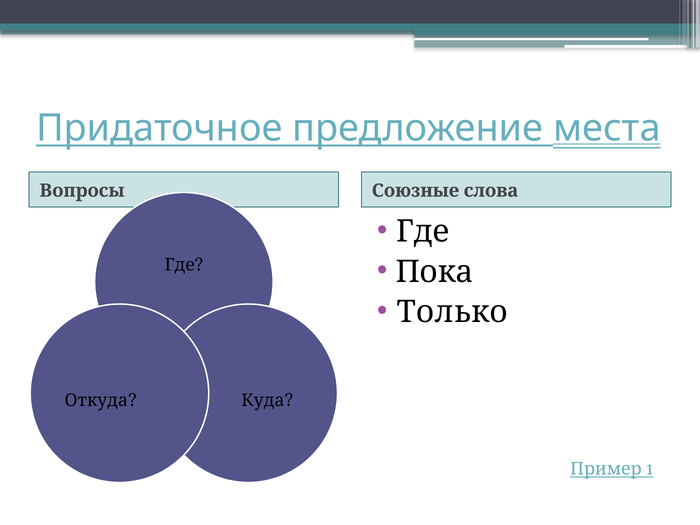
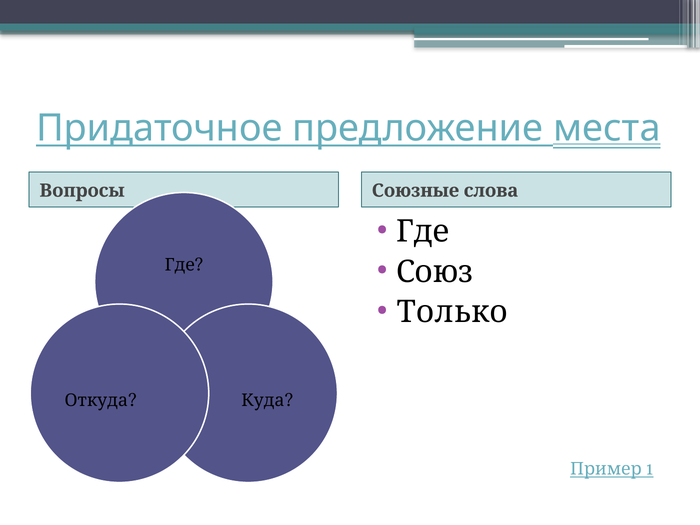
Пока: Пока -> Союз
